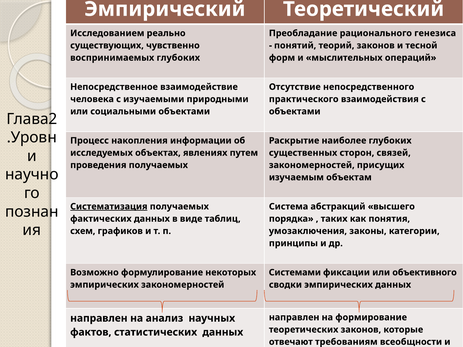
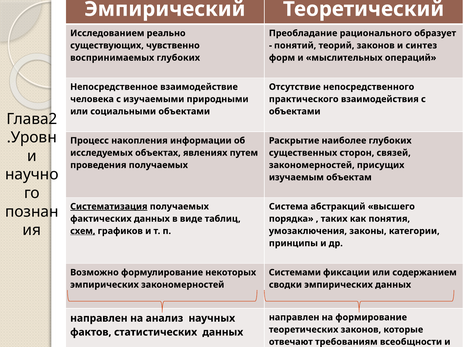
генезиса: генезиса -> образует
тесной: тесной -> синтез
схем underline: none -> present
объективного: объективного -> содержанием
